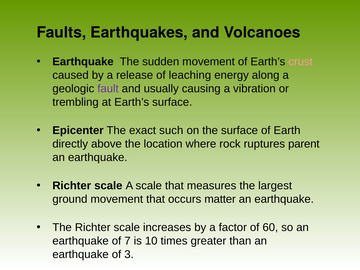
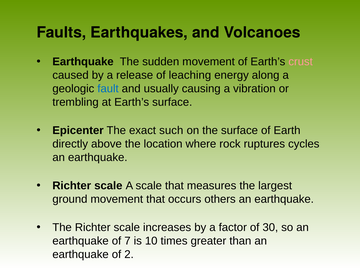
fault colour: purple -> blue
parent: parent -> cycles
matter: matter -> others
60: 60 -> 30
3: 3 -> 2
